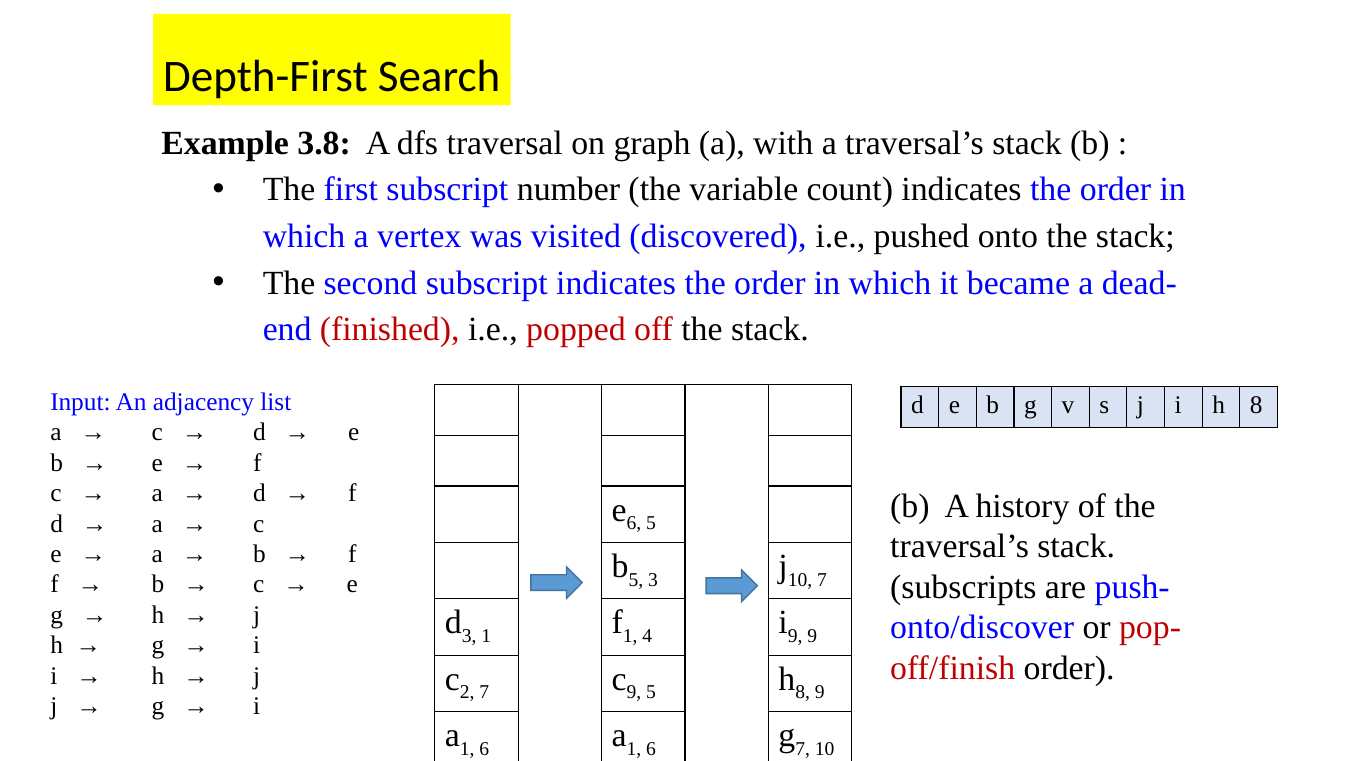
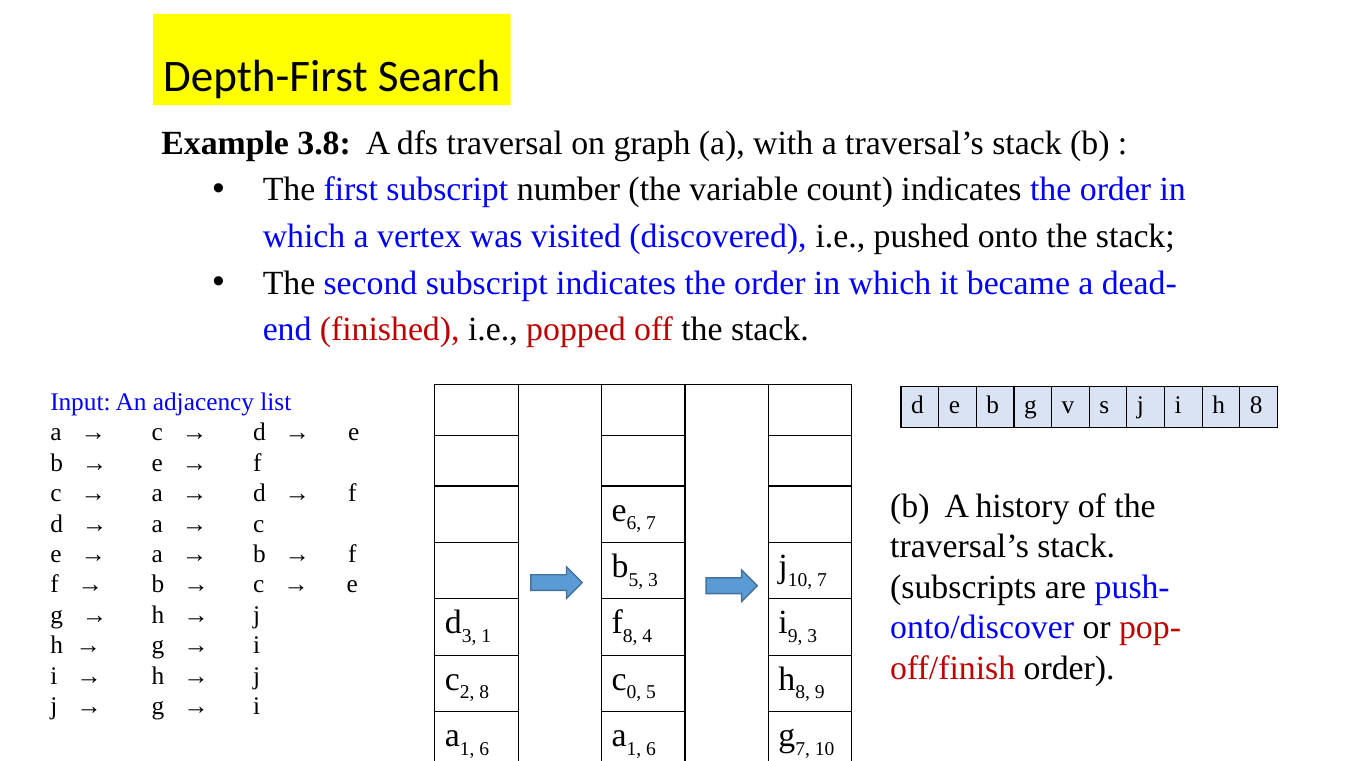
6 5: 5 -> 7
f 1: 1 -> 8
9 9: 9 -> 3
2 7: 7 -> 8
c 9: 9 -> 0
